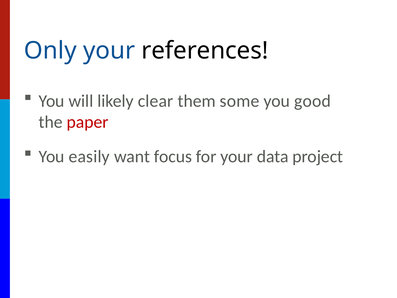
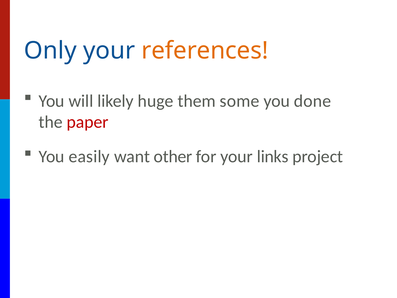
references colour: black -> orange
clear: clear -> huge
good: good -> done
focus: focus -> other
data: data -> links
